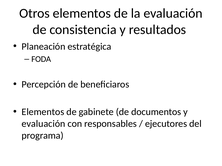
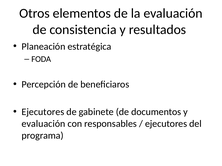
Elementos at (43, 112): Elementos -> Ejecutores
